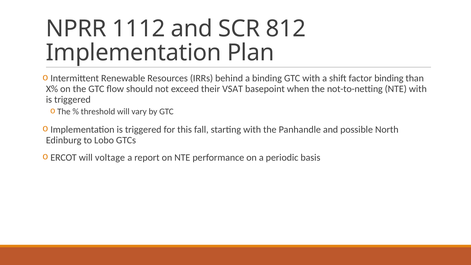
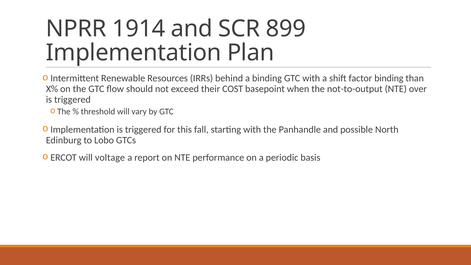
1112: 1112 -> 1914
812: 812 -> 899
VSAT: VSAT -> COST
not-to-netting: not-to-netting -> not-to-output
NTE with: with -> over
